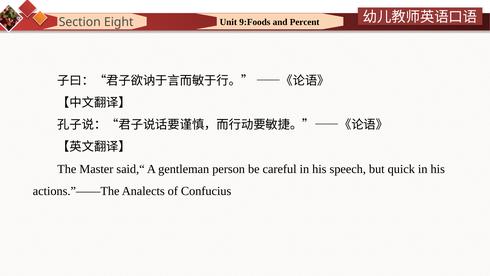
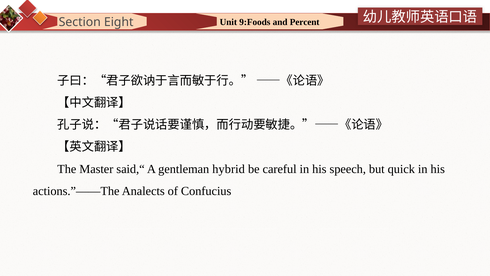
person: person -> hybrid
